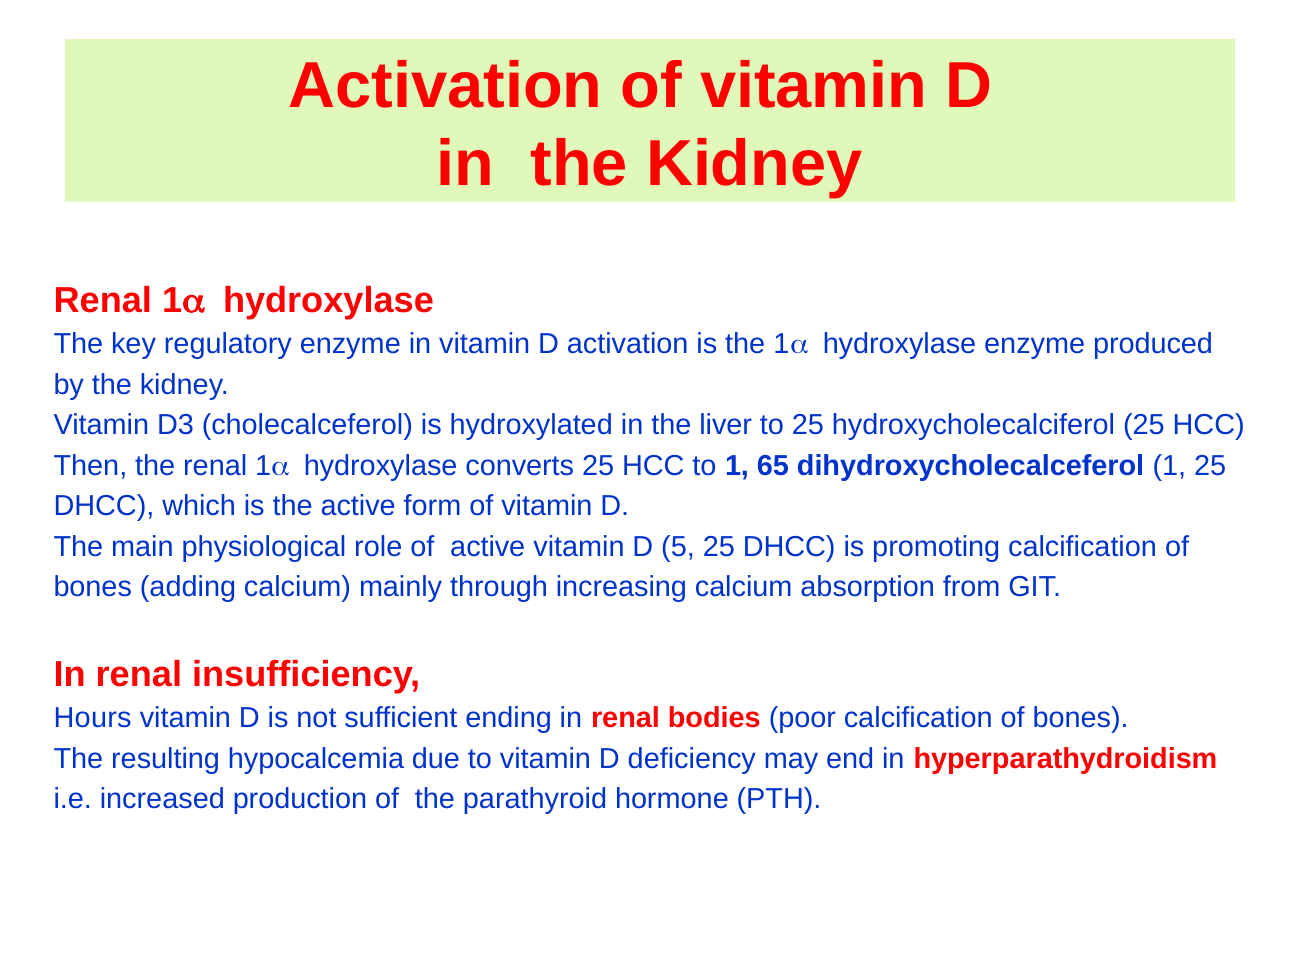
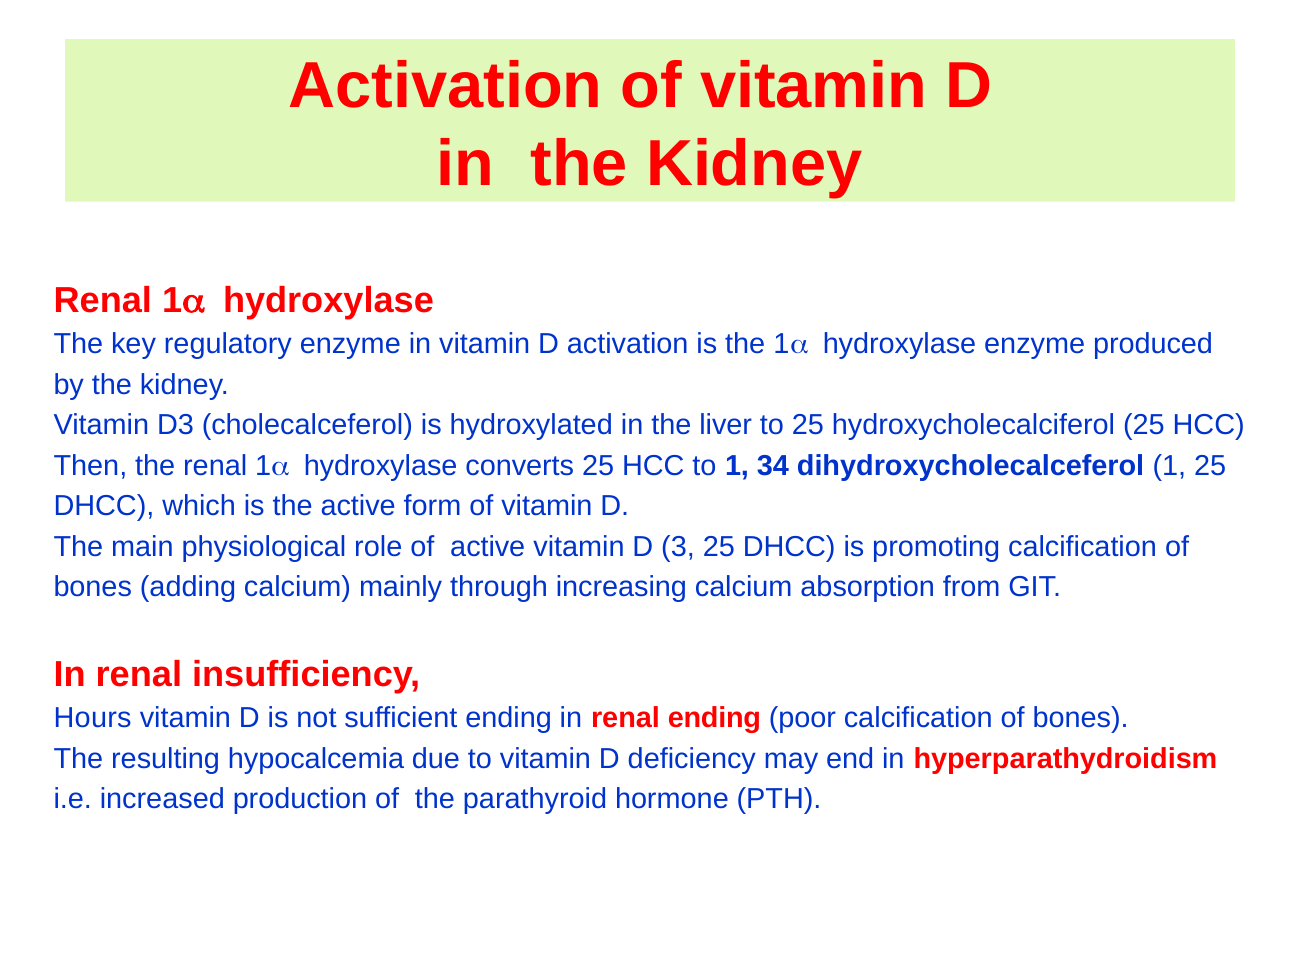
65: 65 -> 34
5: 5 -> 3
renal bodies: bodies -> ending
